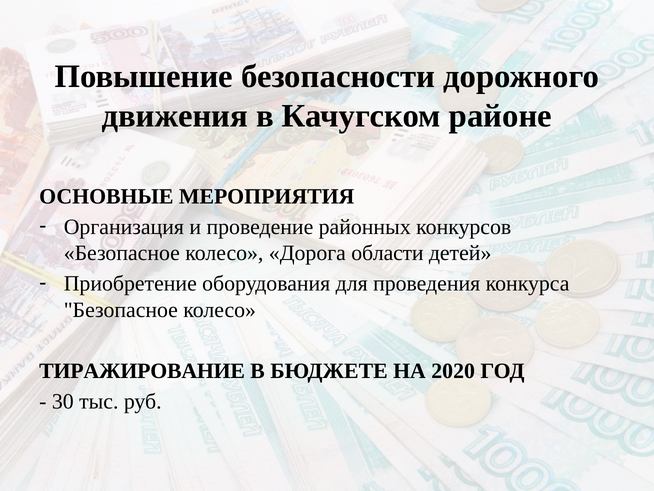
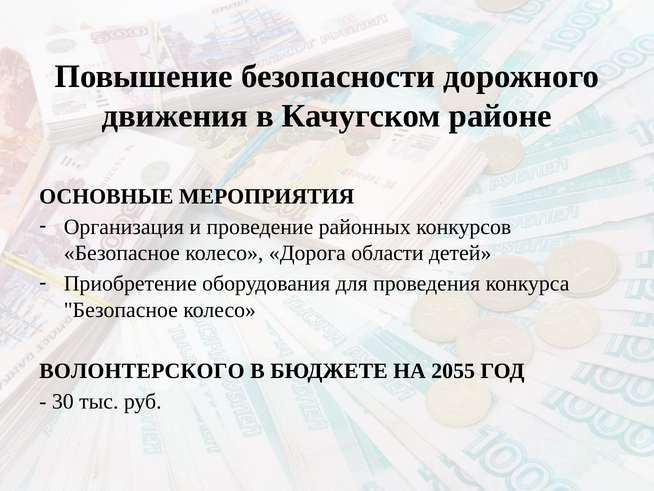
ТИРАЖИРОВАНИЕ: ТИРАЖИРОВАНИЕ -> ВОЛОНТЕРСКОГО
2020: 2020 -> 2055
